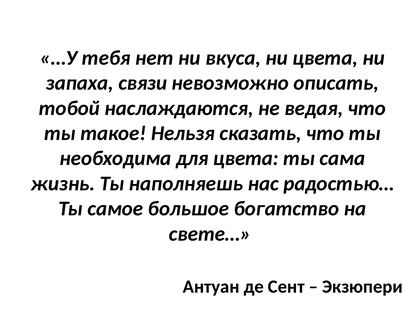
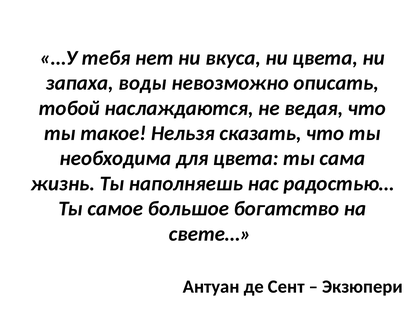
связи: связи -> воды
